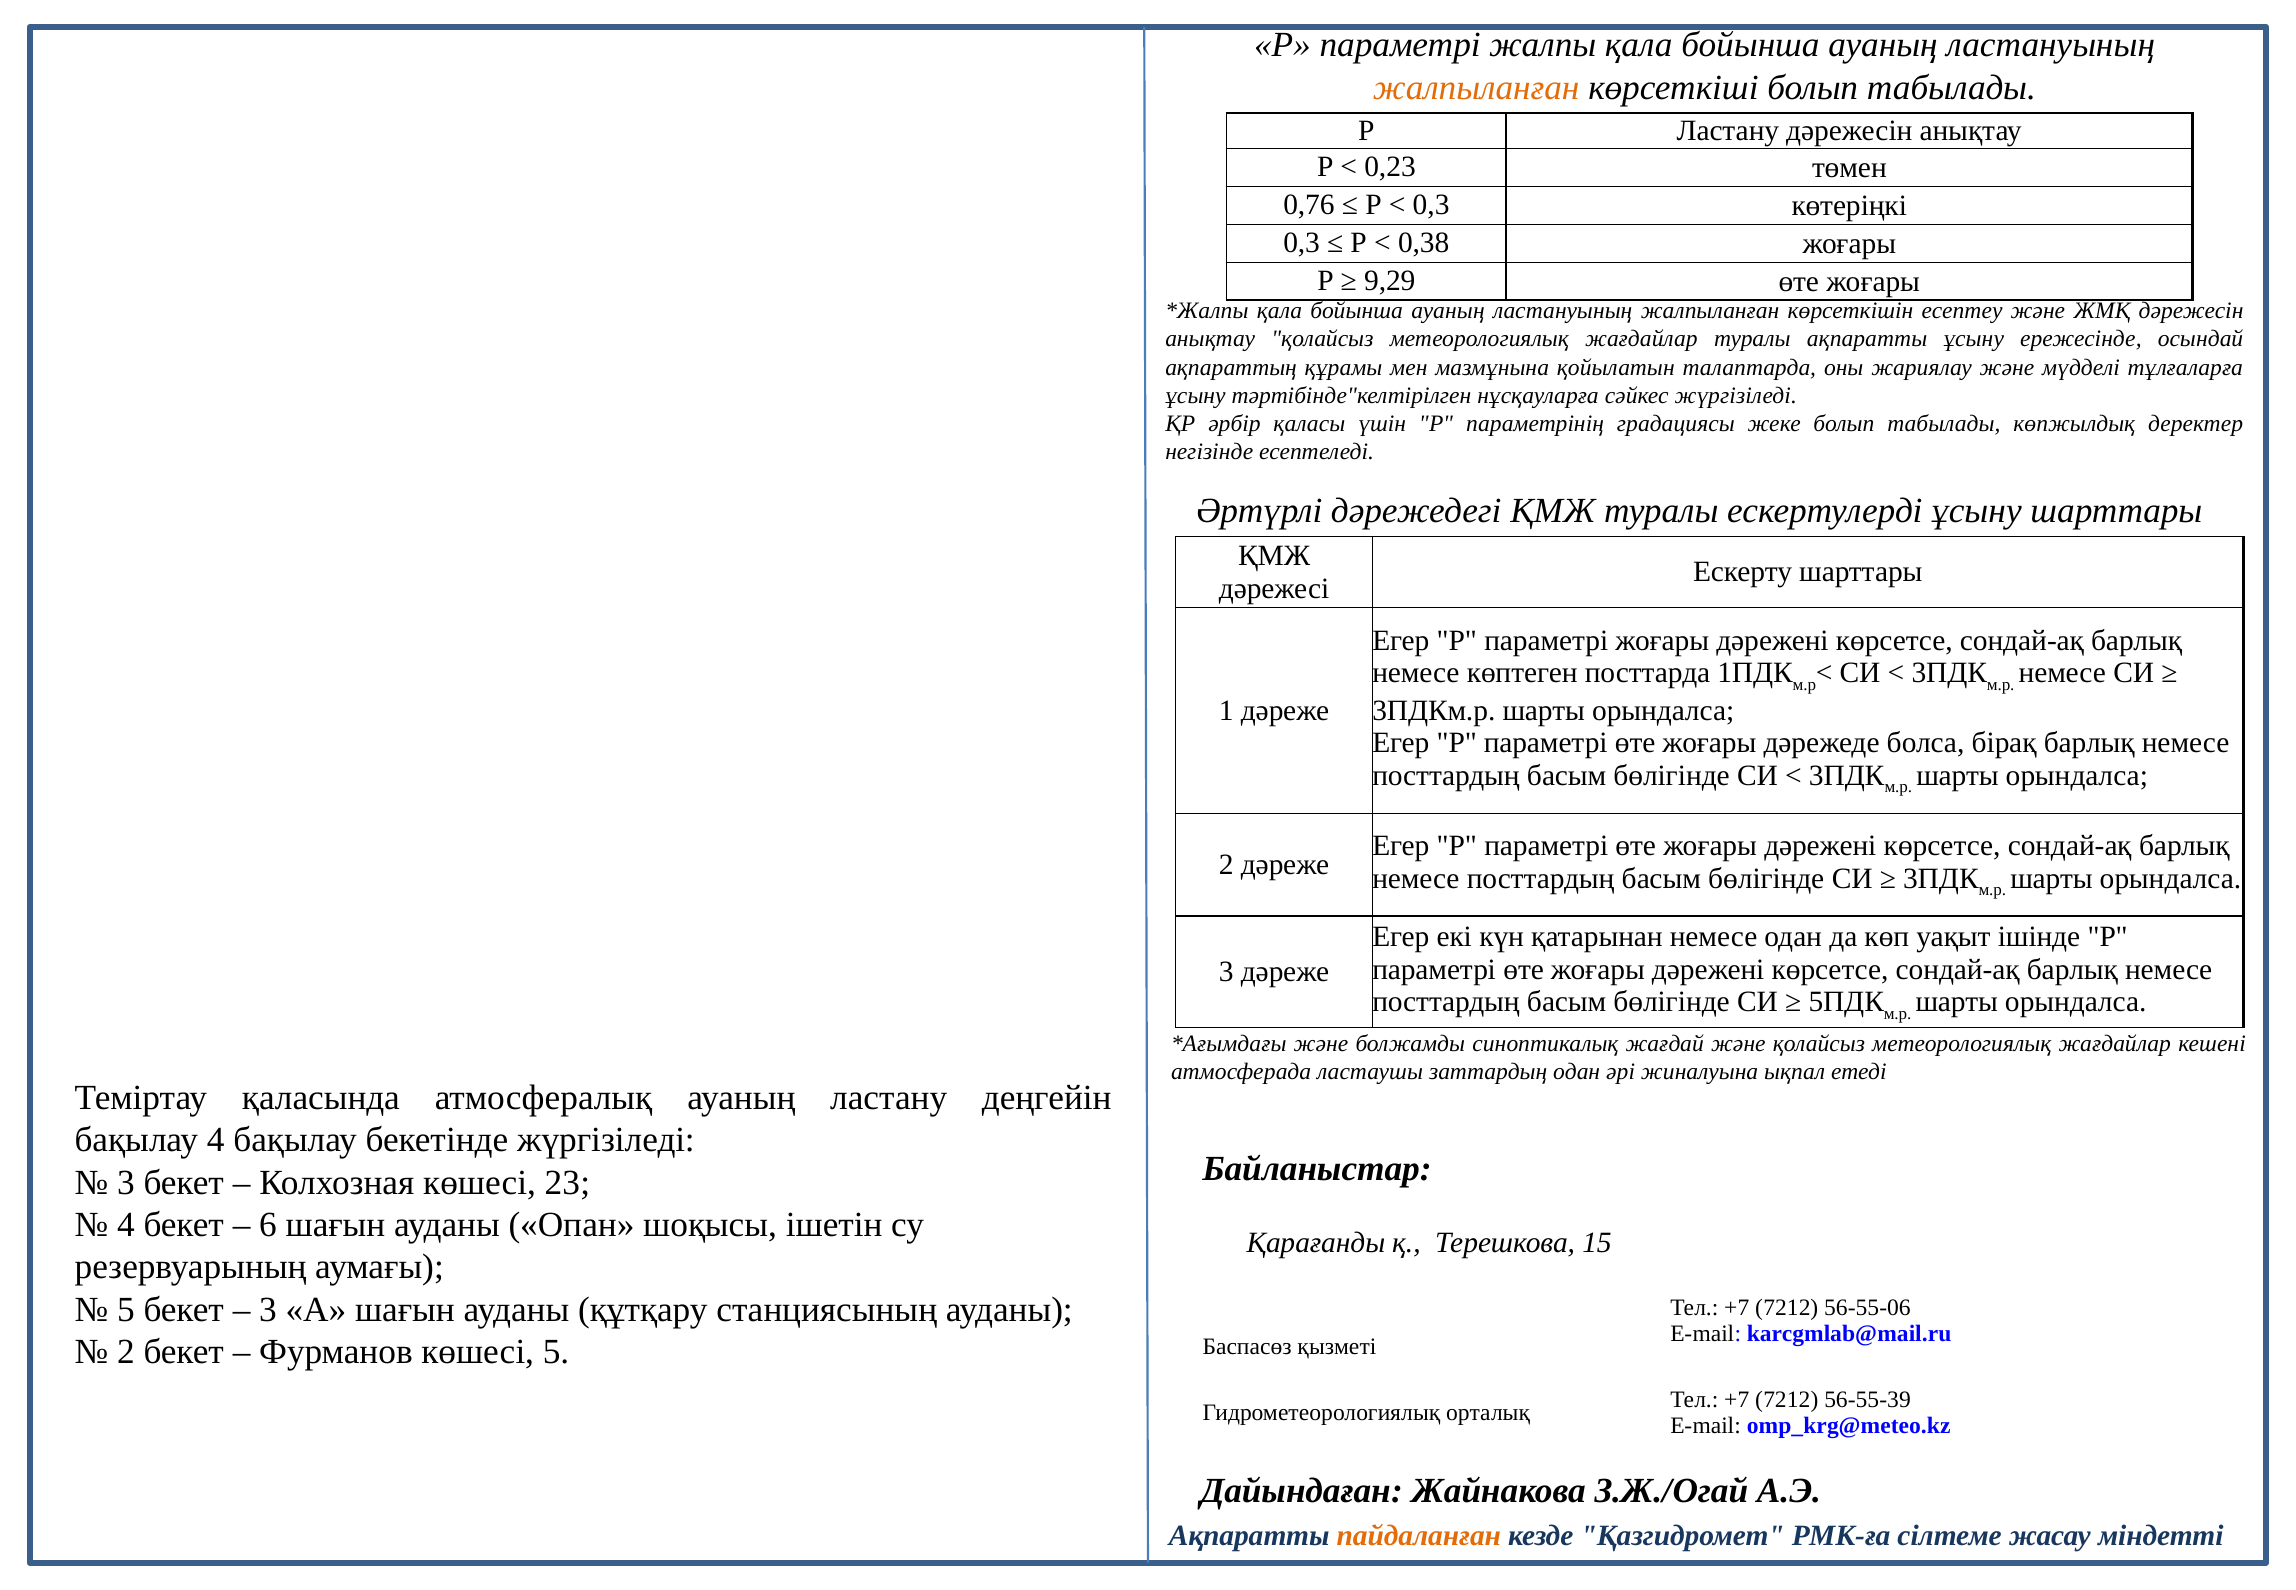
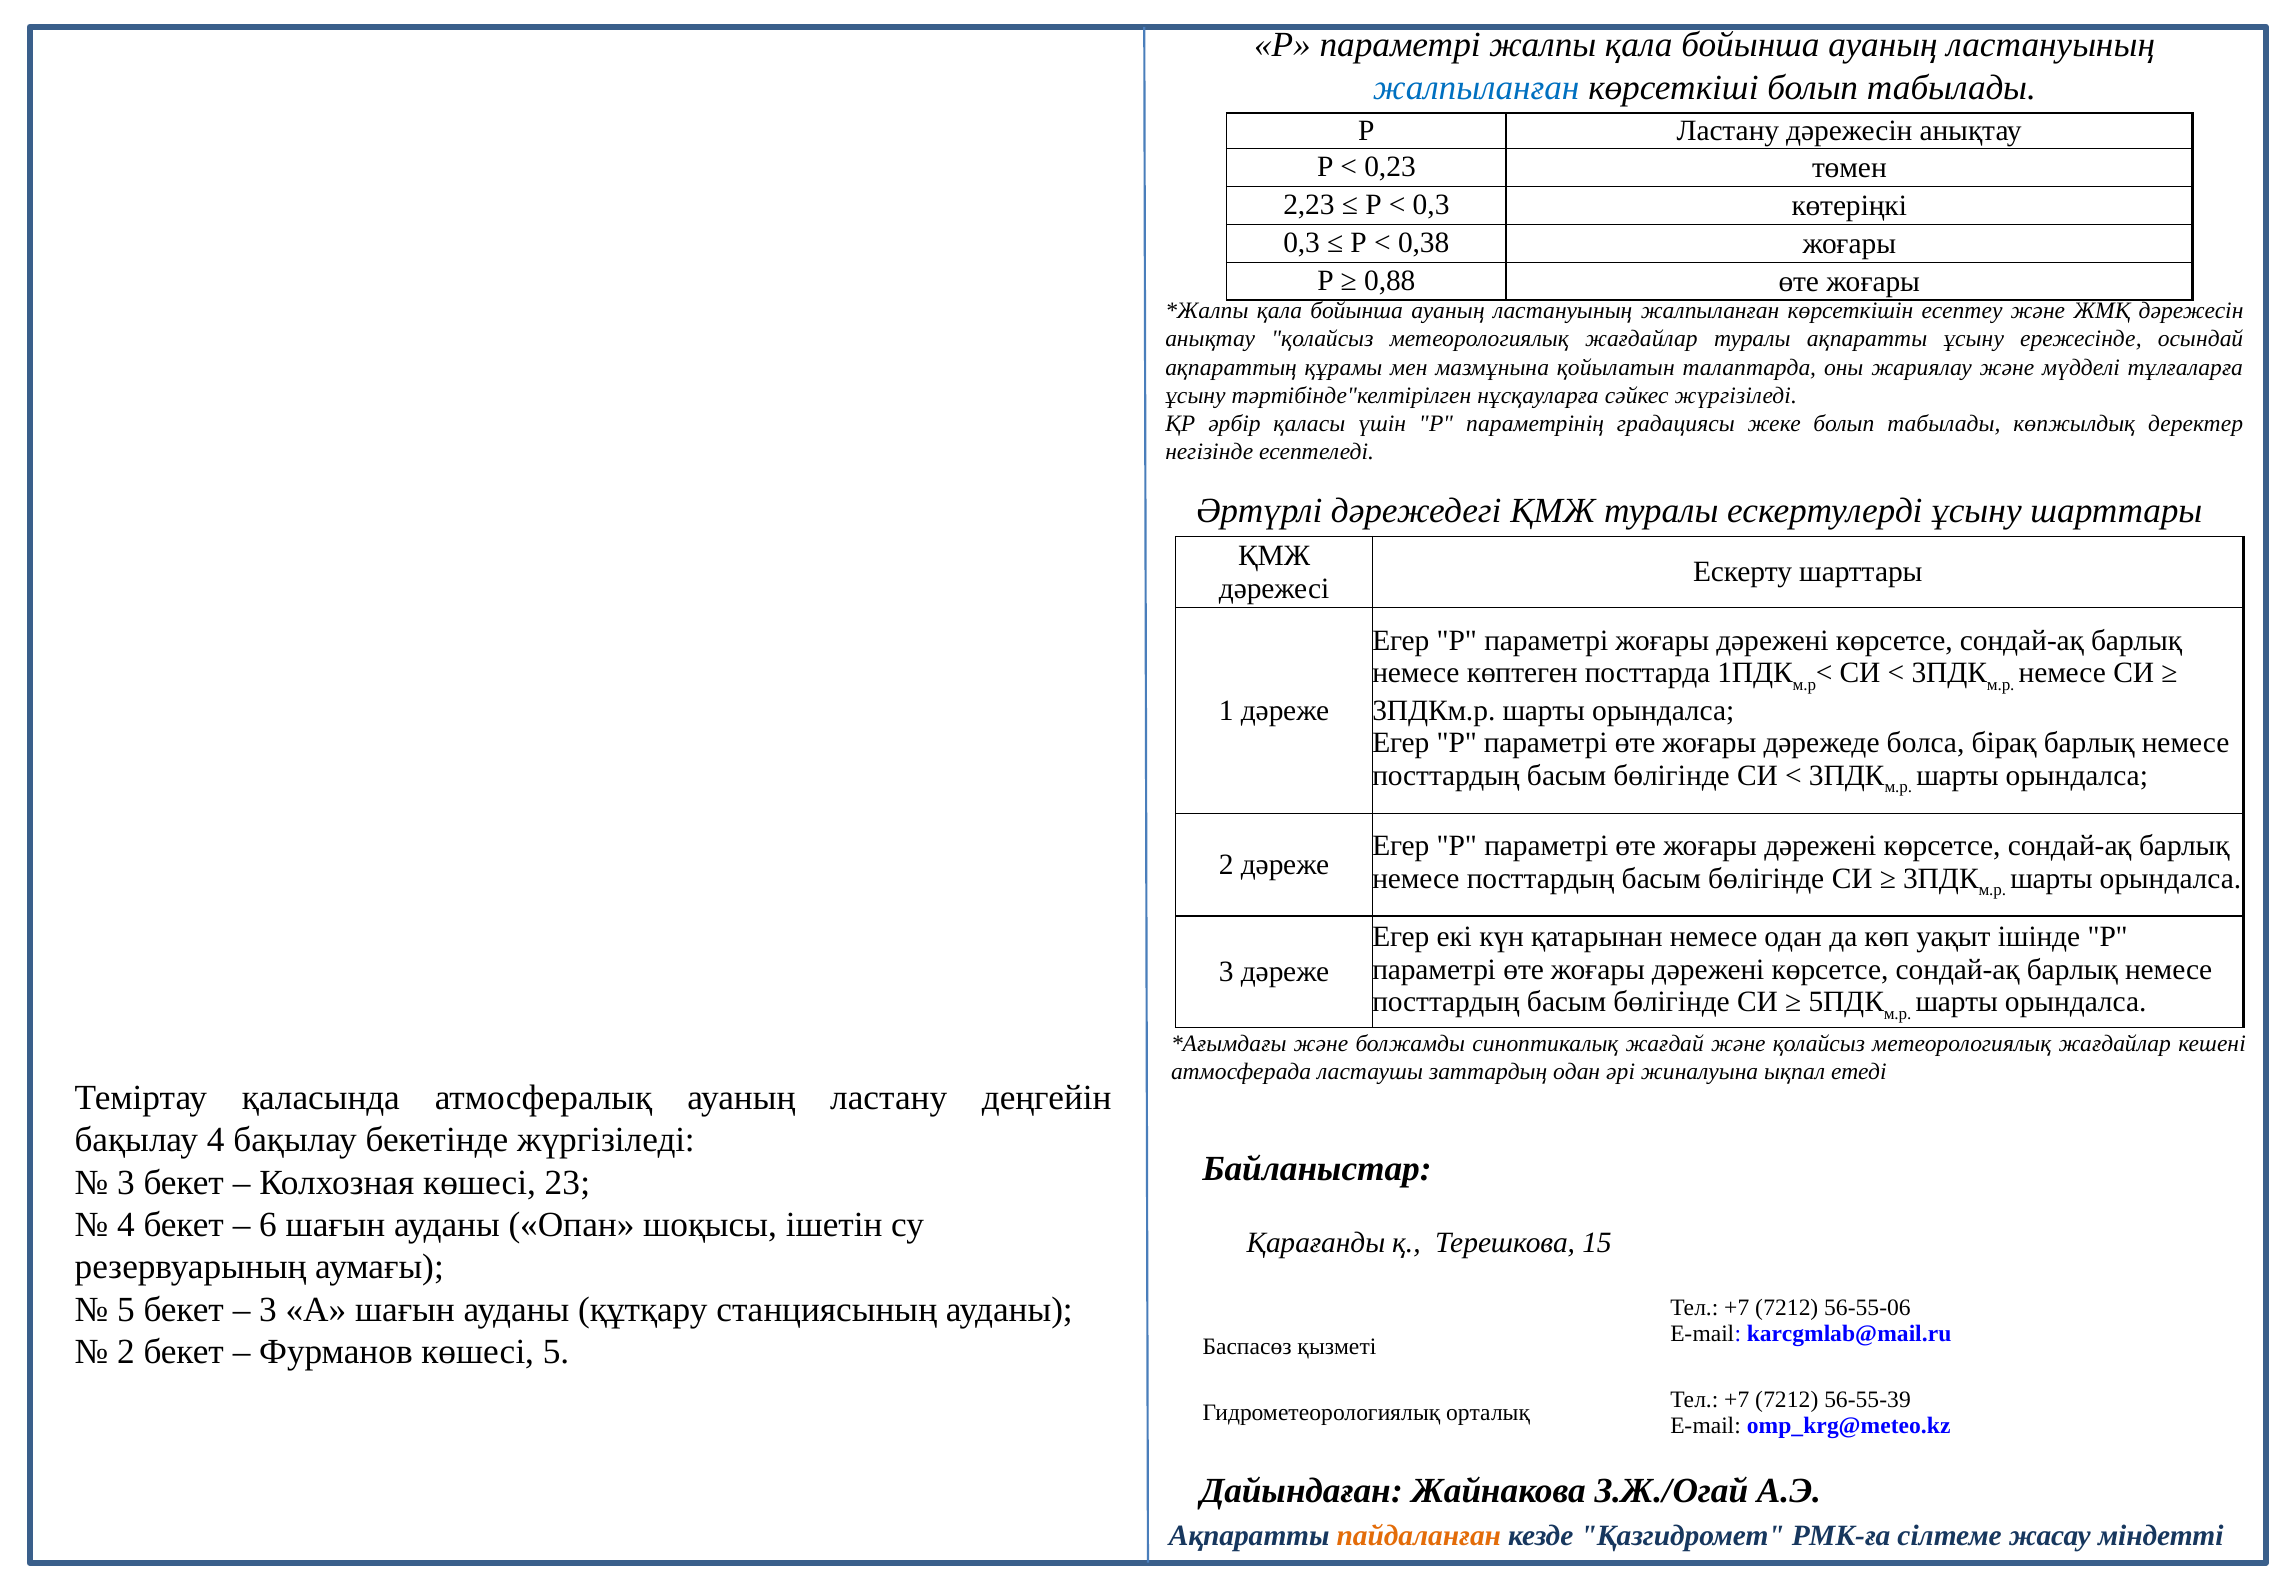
жалпыланған at (1476, 88) colour: orange -> blue
0,76: 0,76 -> 2,23
9,29: 9,29 -> 0,88
